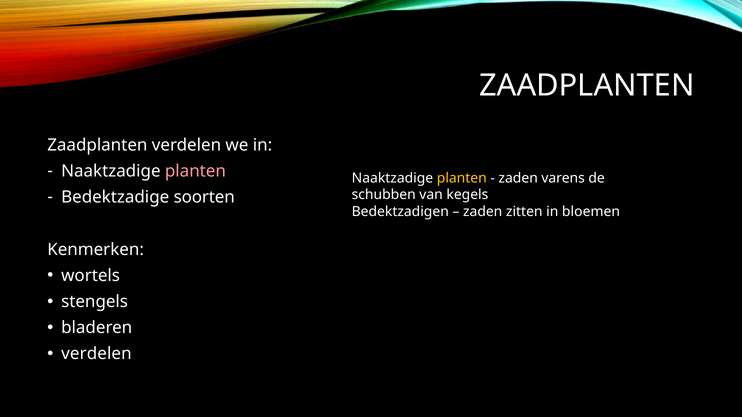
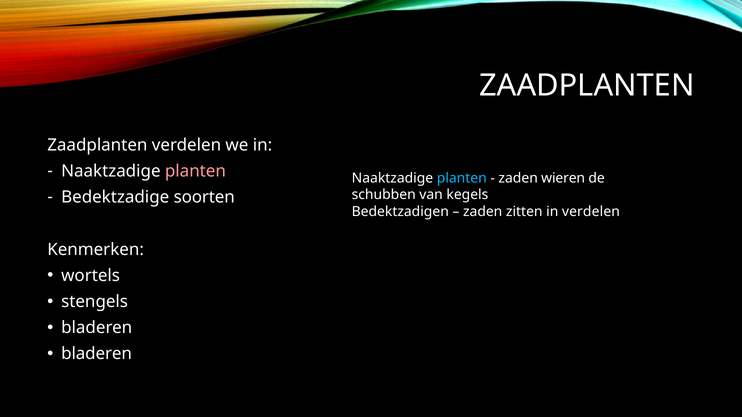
planten at (462, 178) colour: yellow -> light blue
varens: varens -> wieren
in bloemen: bloemen -> verdelen
verdelen at (96, 354): verdelen -> bladeren
